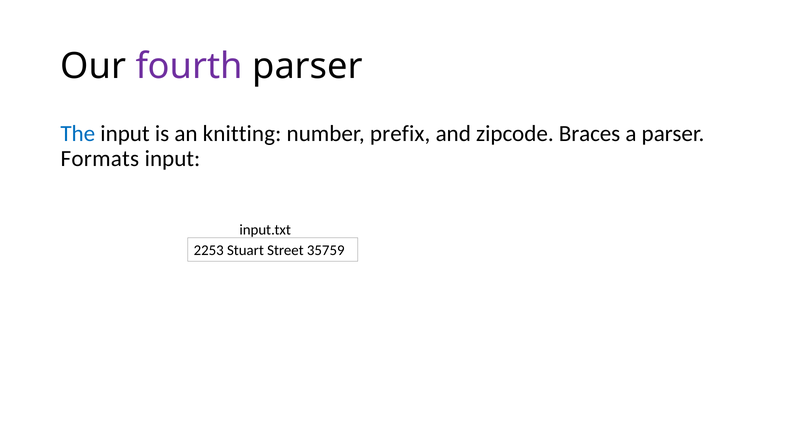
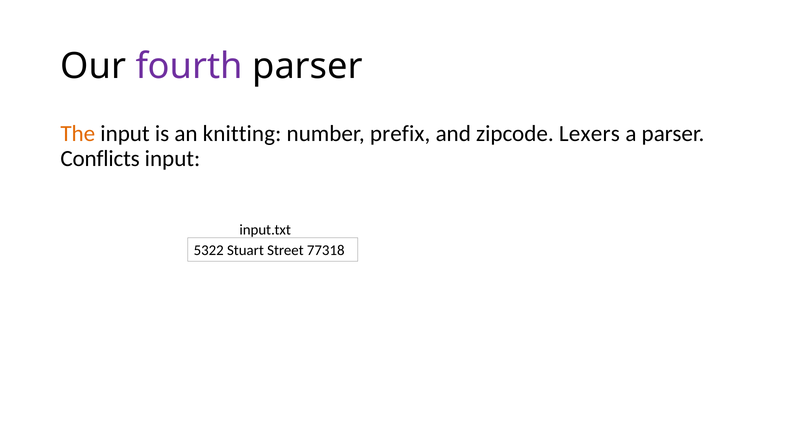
The colour: blue -> orange
Braces: Braces -> Lexers
Formats: Formats -> Conflicts
2253: 2253 -> 5322
35759: 35759 -> 77318
